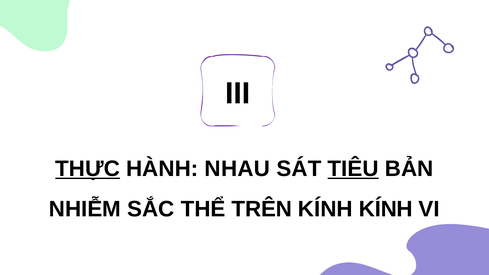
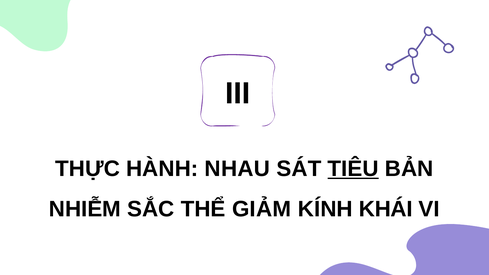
THỰC underline: present -> none
TRÊN: TRÊN -> GIẢM
KÍNH KÍNH: KÍNH -> KHÁI
